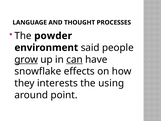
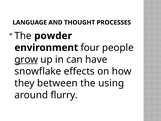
said: said -> four
can underline: present -> none
interests: interests -> between
point: point -> flurry
